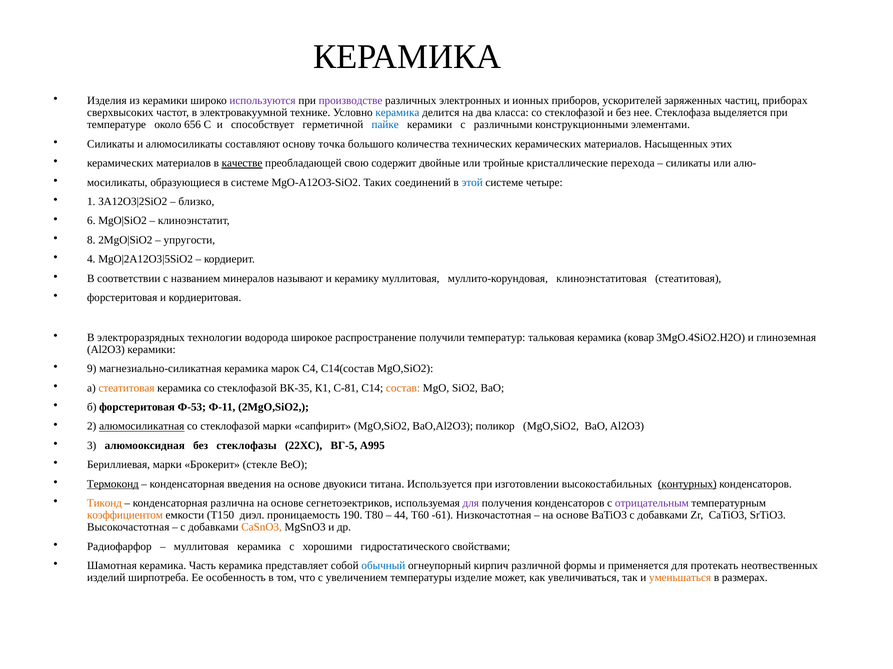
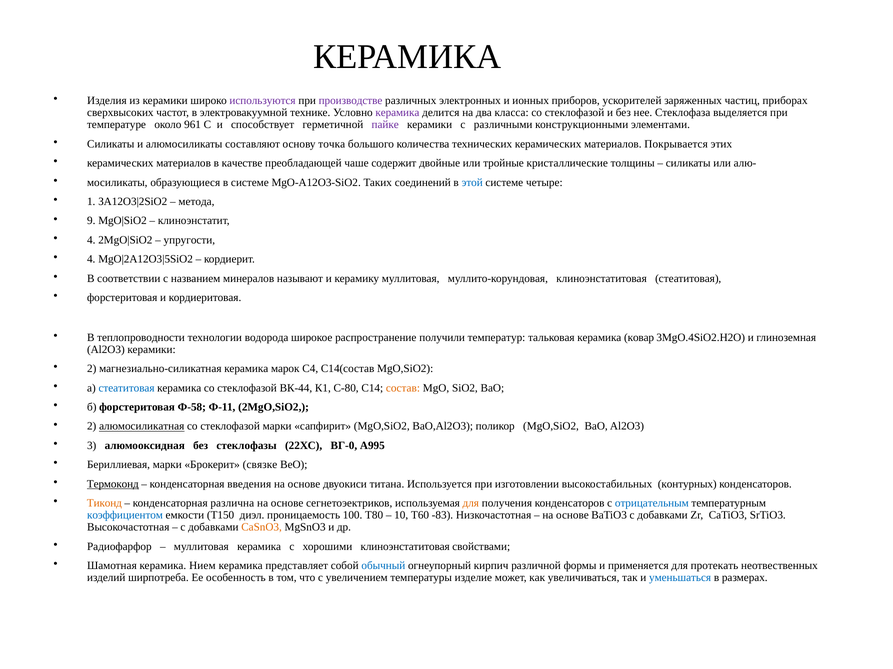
керамика at (397, 113) colour: blue -> purple
656: 656 -> 961
пайке colour: blue -> purple
Насыщенных: Насыщенных -> Покрывается
качестве underline: present -> none
свою: свою -> чаше
перехода: перехода -> толщины
близко: близко -> метода
6: 6 -> 9
8 at (91, 240): 8 -> 4
электроразрядных: электроразрядных -> теплопроводности
9 at (92, 369): 9 -> 2
стеатитовая at (127, 388) colour: orange -> blue
ВК-35: ВК-35 -> ВК-44
С-81: С-81 -> С-80
Ф-53: Ф-53 -> Ф-58
ВГ-5: ВГ-5 -> ВГ-0
стекле: стекле -> связке
контурных underline: present -> none
для at (471, 504) colour: purple -> orange
отрицательным colour: purple -> blue
коэффициентом colour: orange -> blue
190: 190 -> 100
44: 44 -> 10
-61: -61 -> -83
хорошими гидростатического: гидростатического -> клиноэнстатитовая
Часть: Часть -> Нием
уменьшаться colour: orange -> blue
